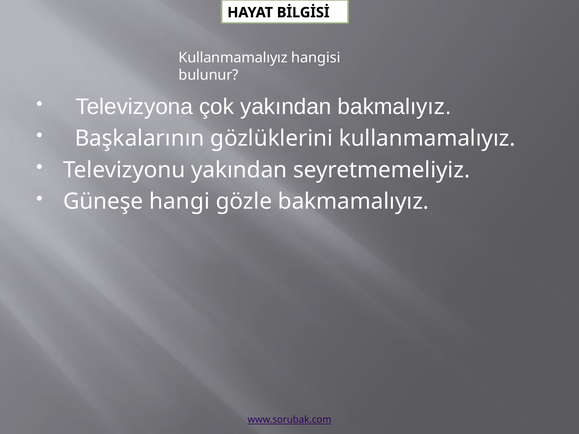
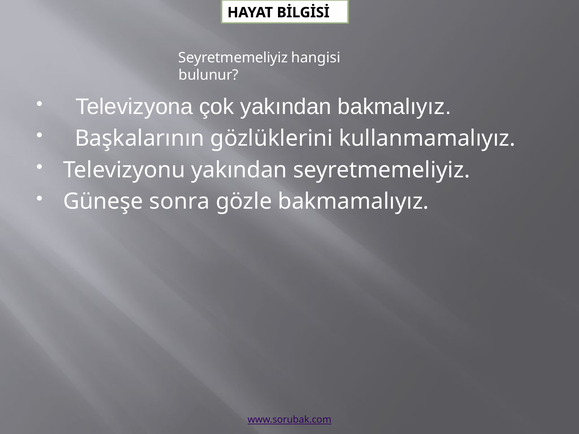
Kullanmamalıyız at (233, 58): Kullanmamalıyız -> Seyretmemeliyiz
hangi: hangi -> sonra
